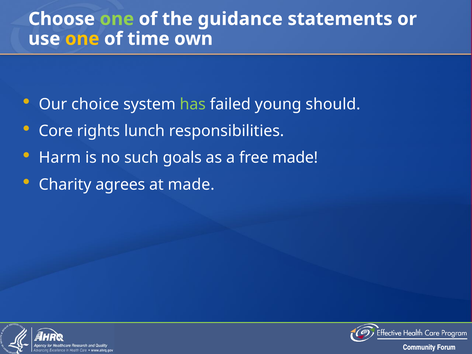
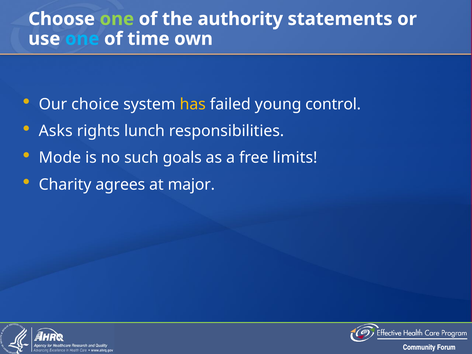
guidance: guidance -> authority
one at (82, 39) colour: yellow -> light blue
has colour: light green -> yellow
should: should -> control
Core: Core -> Asks
Harm: Harm -> Mode
free made: made -> limits
at made: made -> major
